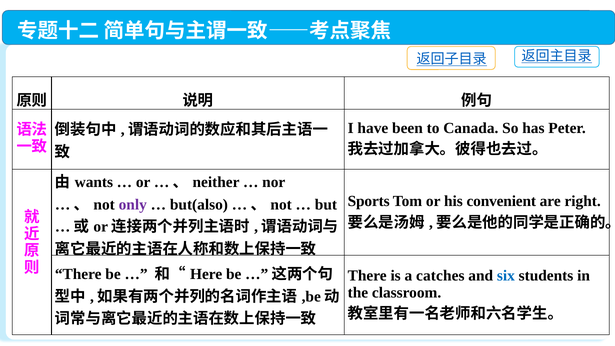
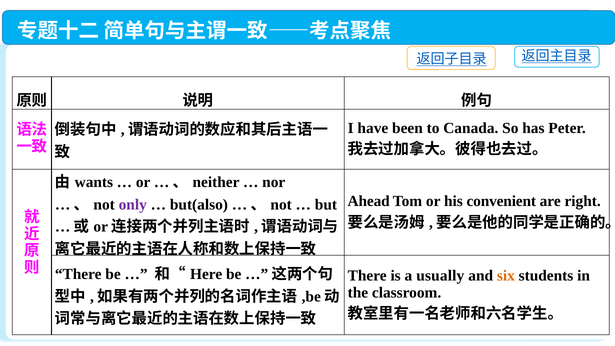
Sports: Sports -> Ahead
catches: catches -> usually
six colour: blue -> orange
